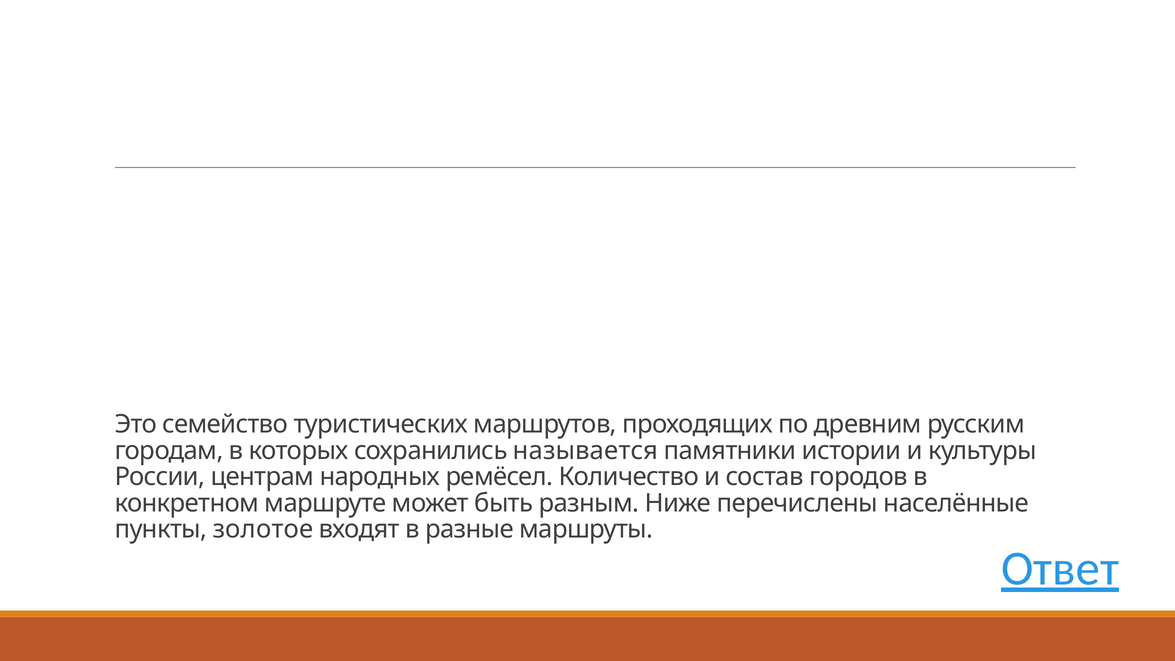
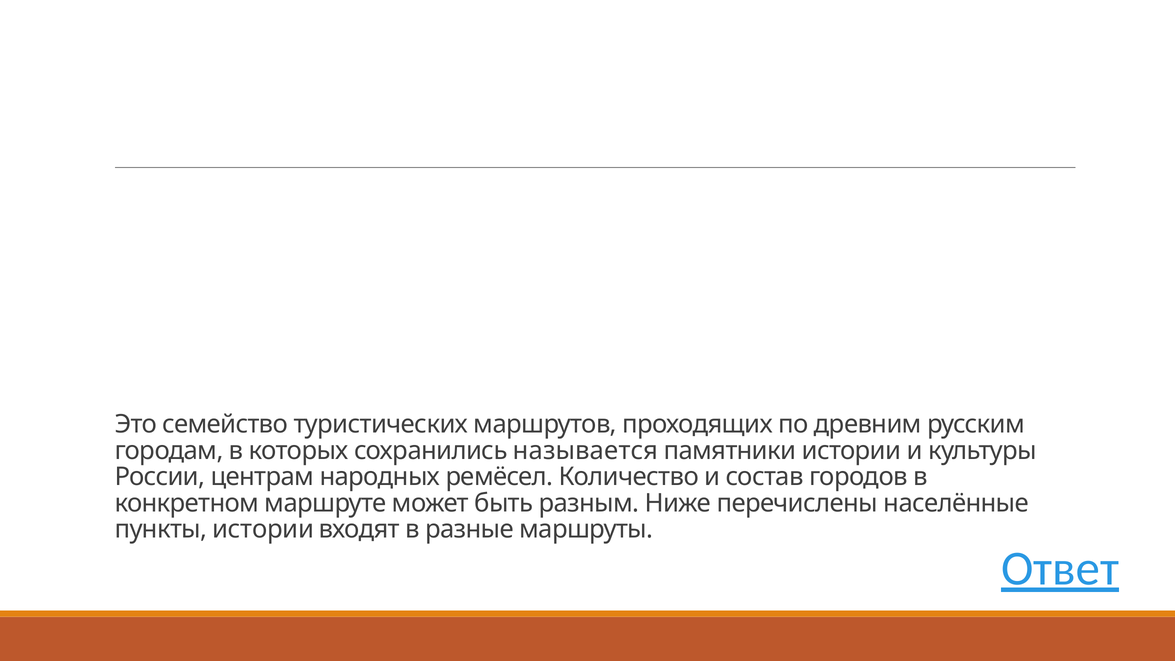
пункты золотое: золотое -> истории
